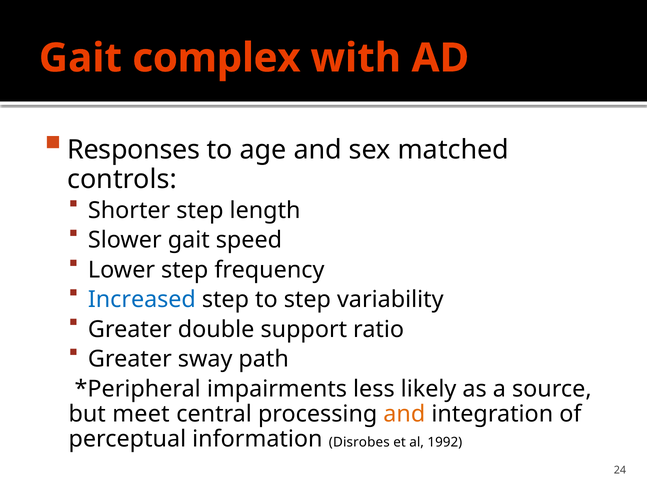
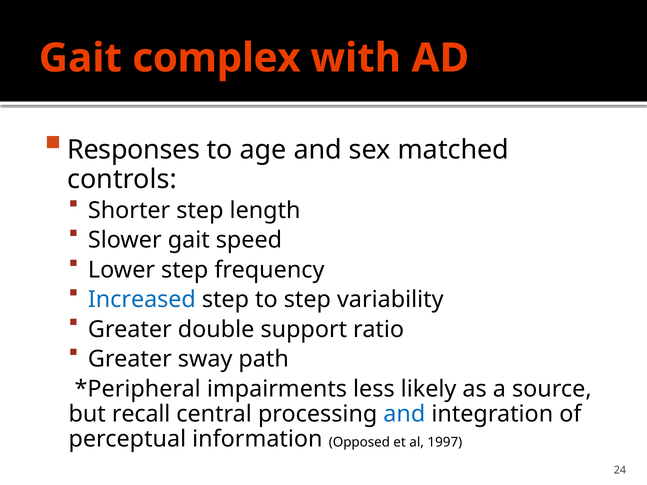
meet: meet -> recall
and at (404, 414) colour: orange -> blue
Disrobes: Disrobes -> Opposed
1992: 1992 -> 1997
